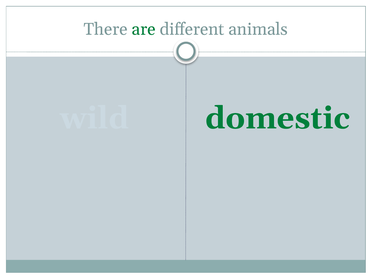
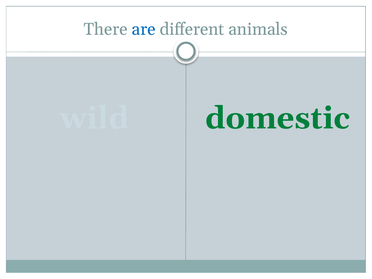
are colour: green -> blue
